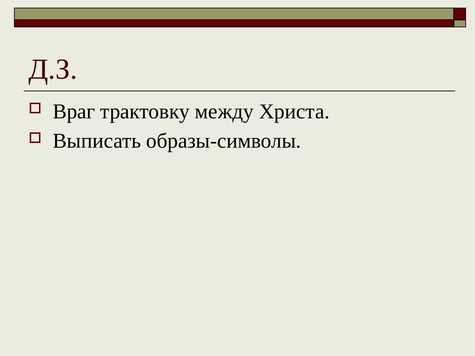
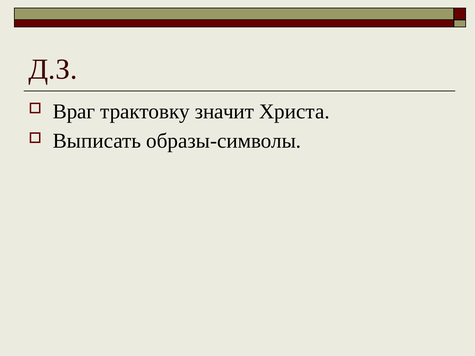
между: между -> значит
